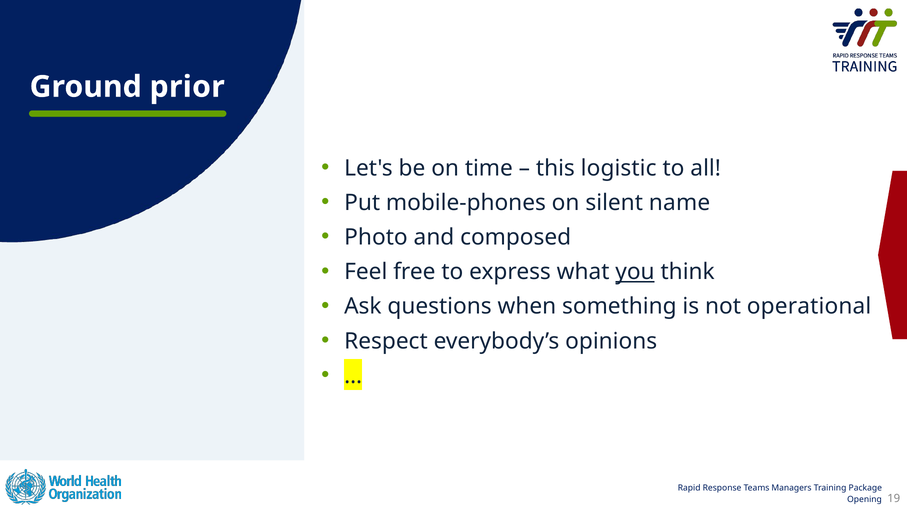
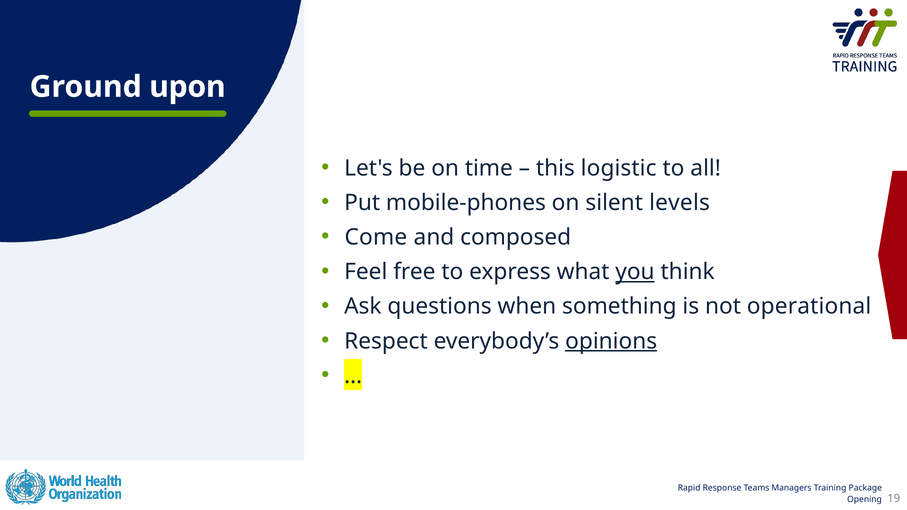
prior: prior -> upon
name: name -> levels
Photo: Photo -> Come
opinions underline: none -> present
